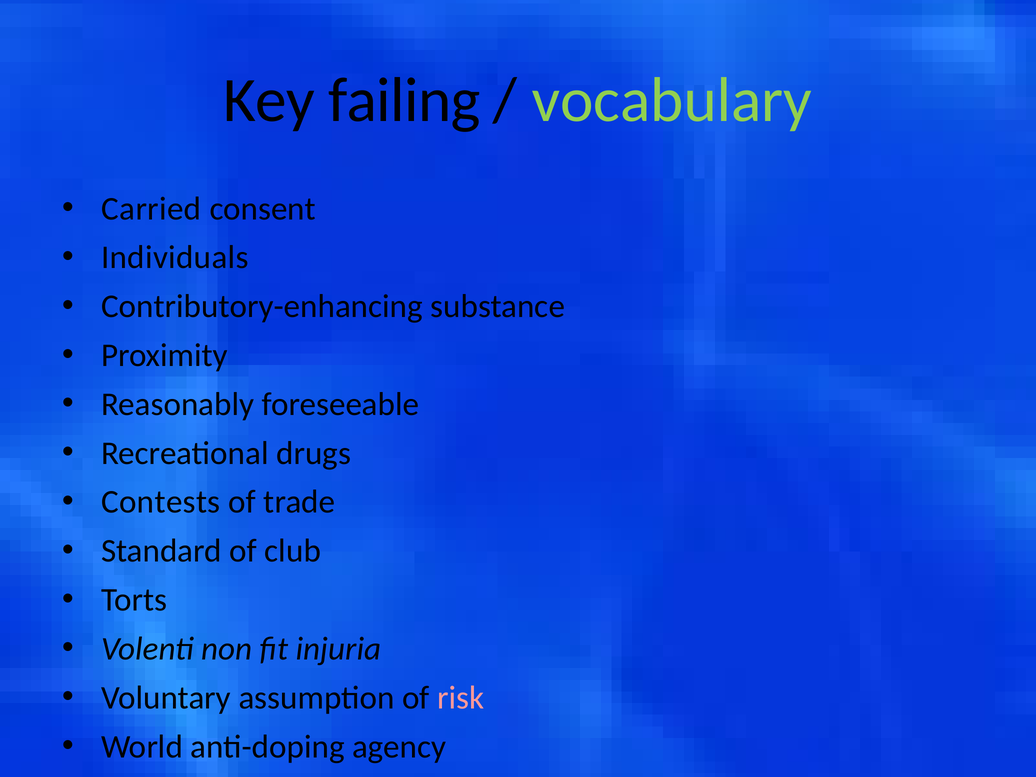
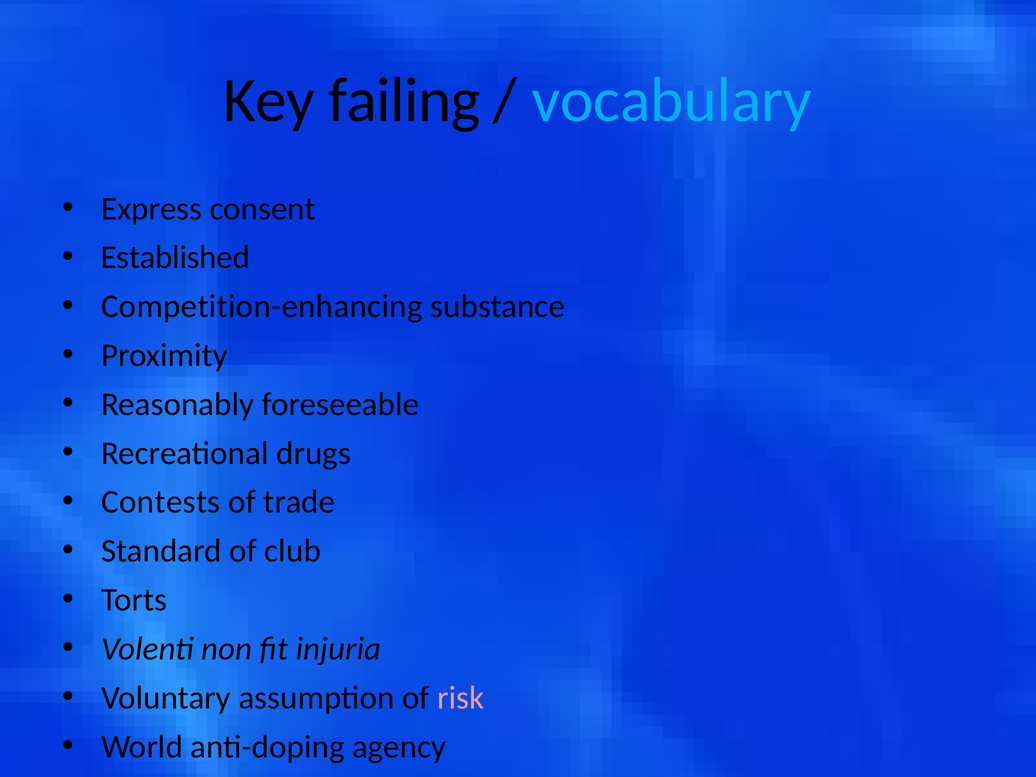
vocabulary colour: light green -> light blue
Carried: Carried -> Express
Individuals: Individuals -> Established
Contributory-enhancing: Contributory-enhancing -> Competition-enhancing
